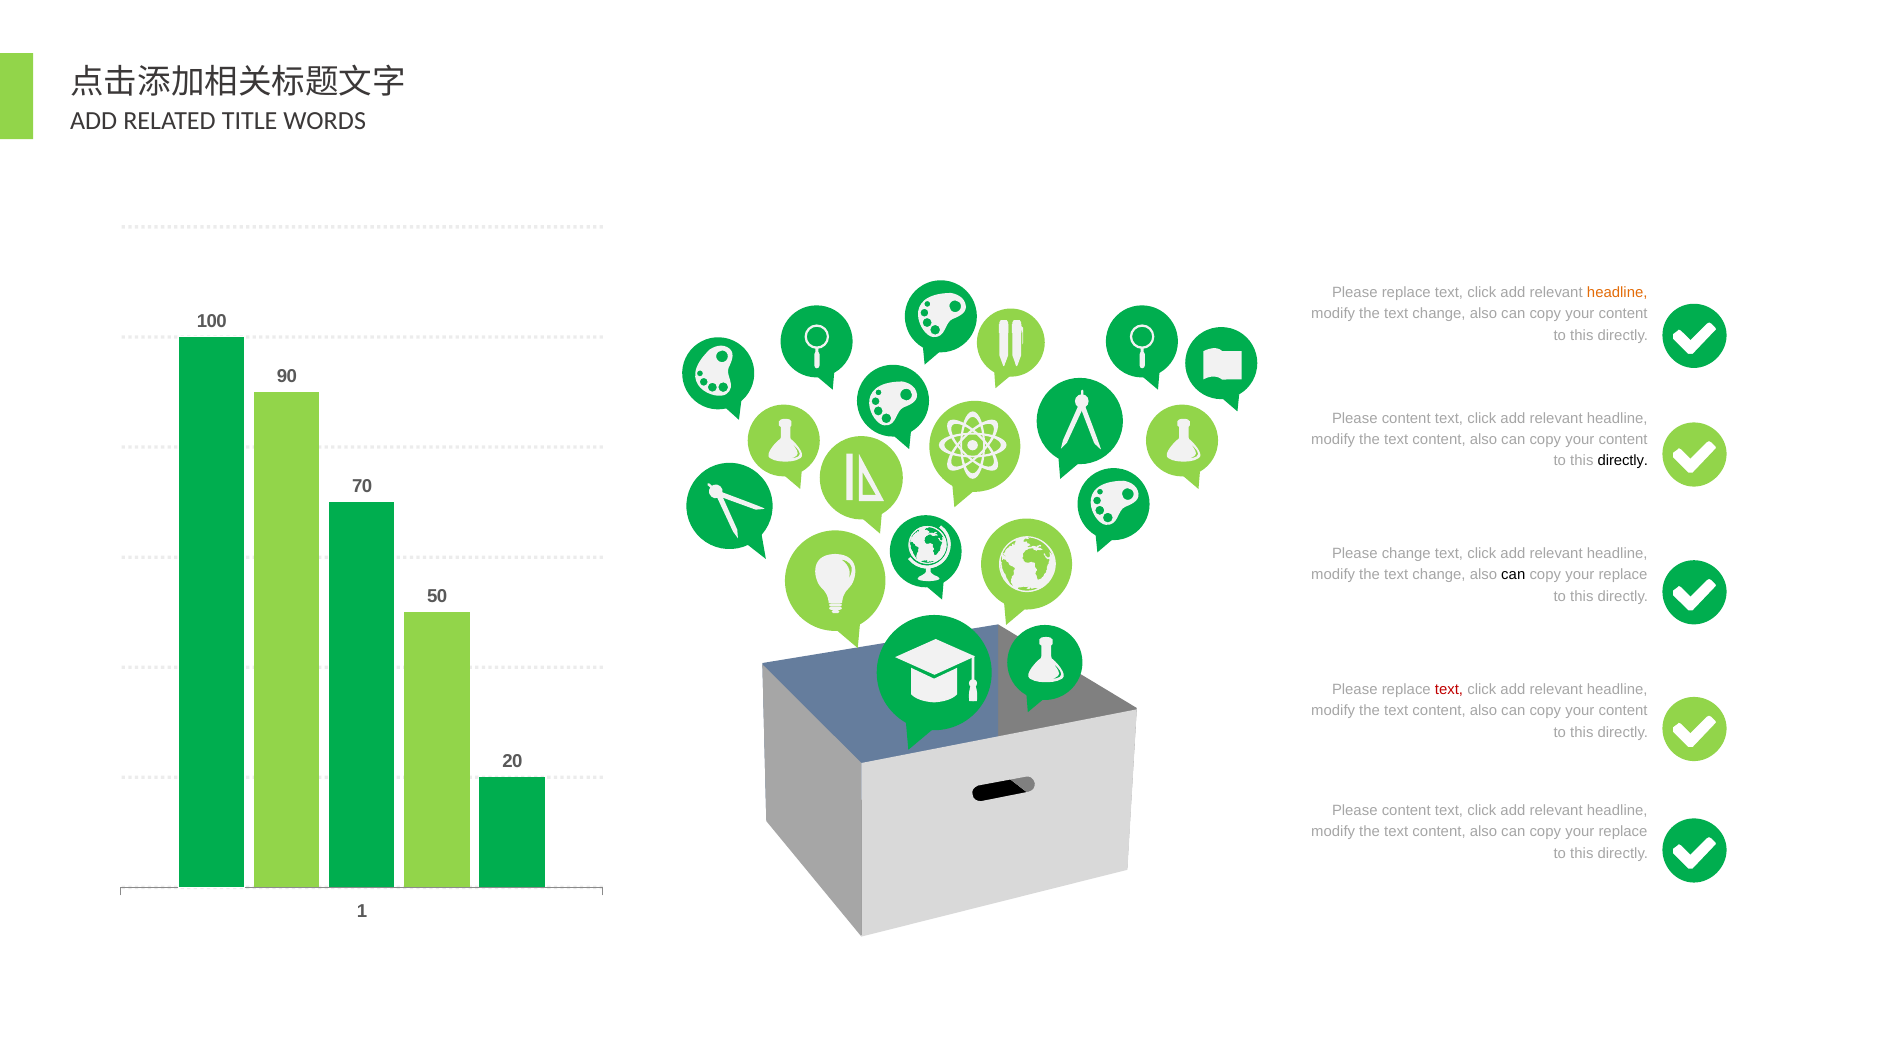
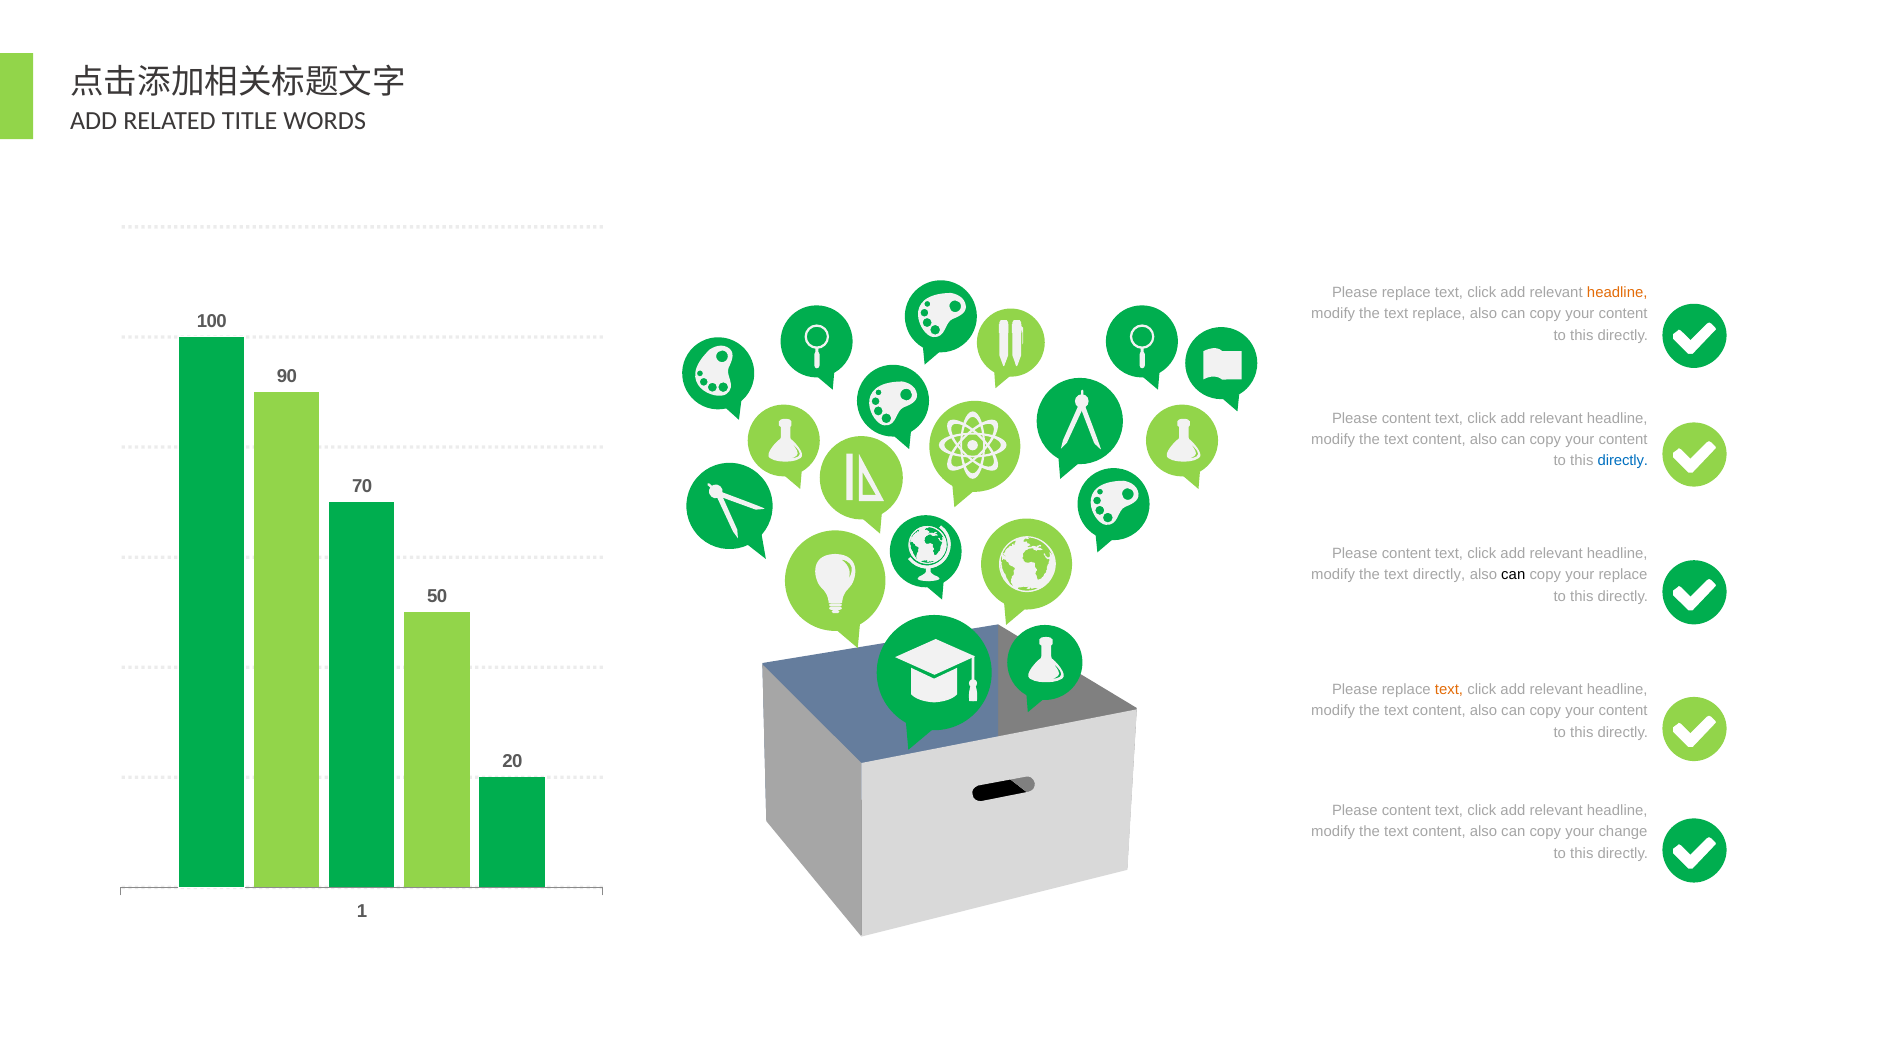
change at (1439, 314): change -> replace
directly at (1623, 461) colour: black -> blue
change at (1406, 553): change -> content
change at (1439, 575): change -> directly
text at (1449, 690) colour: red -> orange
replace at (1623, 832): replace -> change
